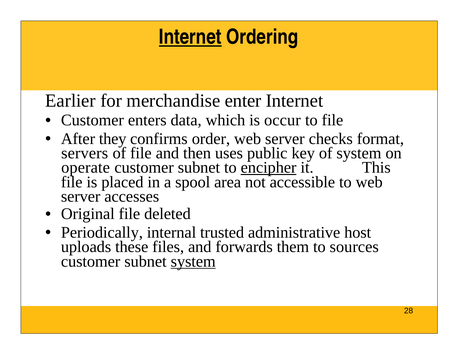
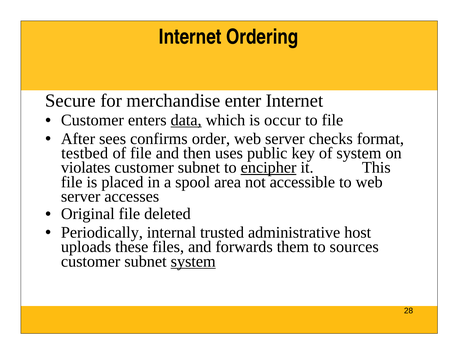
Internet at (190, 37) underline: present -> none
Earlier: Earlier -> Secure
data underline: none -> present
they: they -> sees
servers: servers -> testbed
operate: operate -> violates
